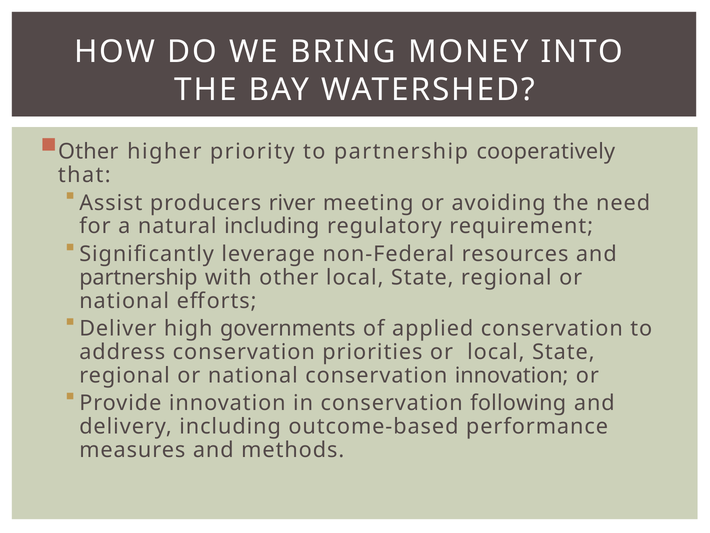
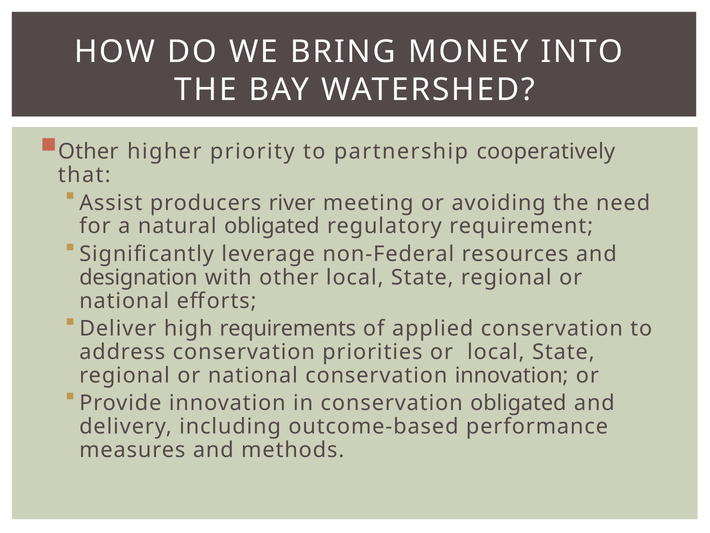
natural including: including -> obligated
partnership at (138, 277): partnership -> designation
governments: governments -> requirements
conservation following: following -> obligated
